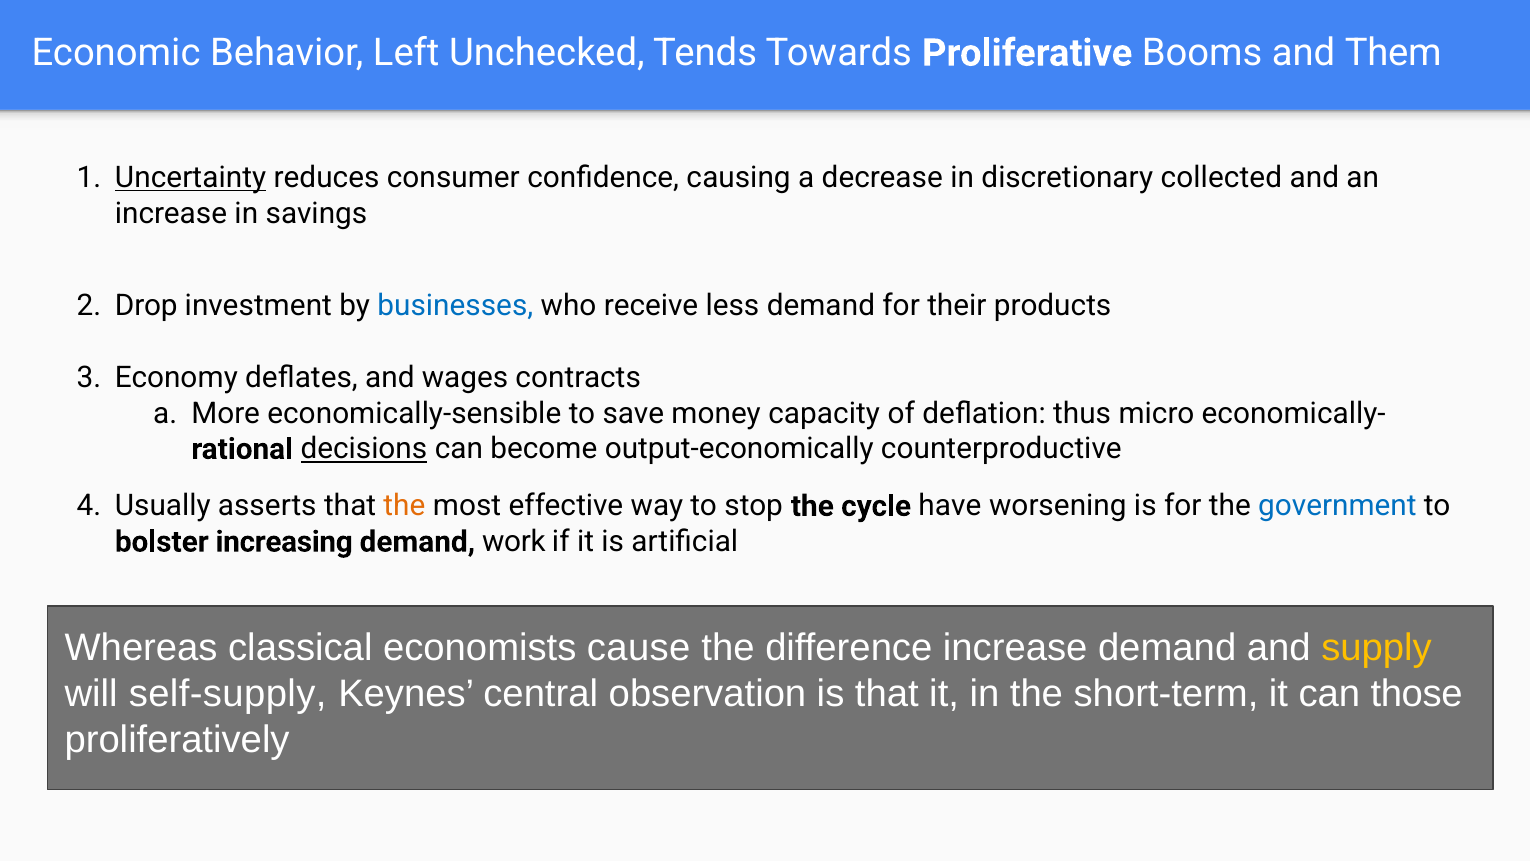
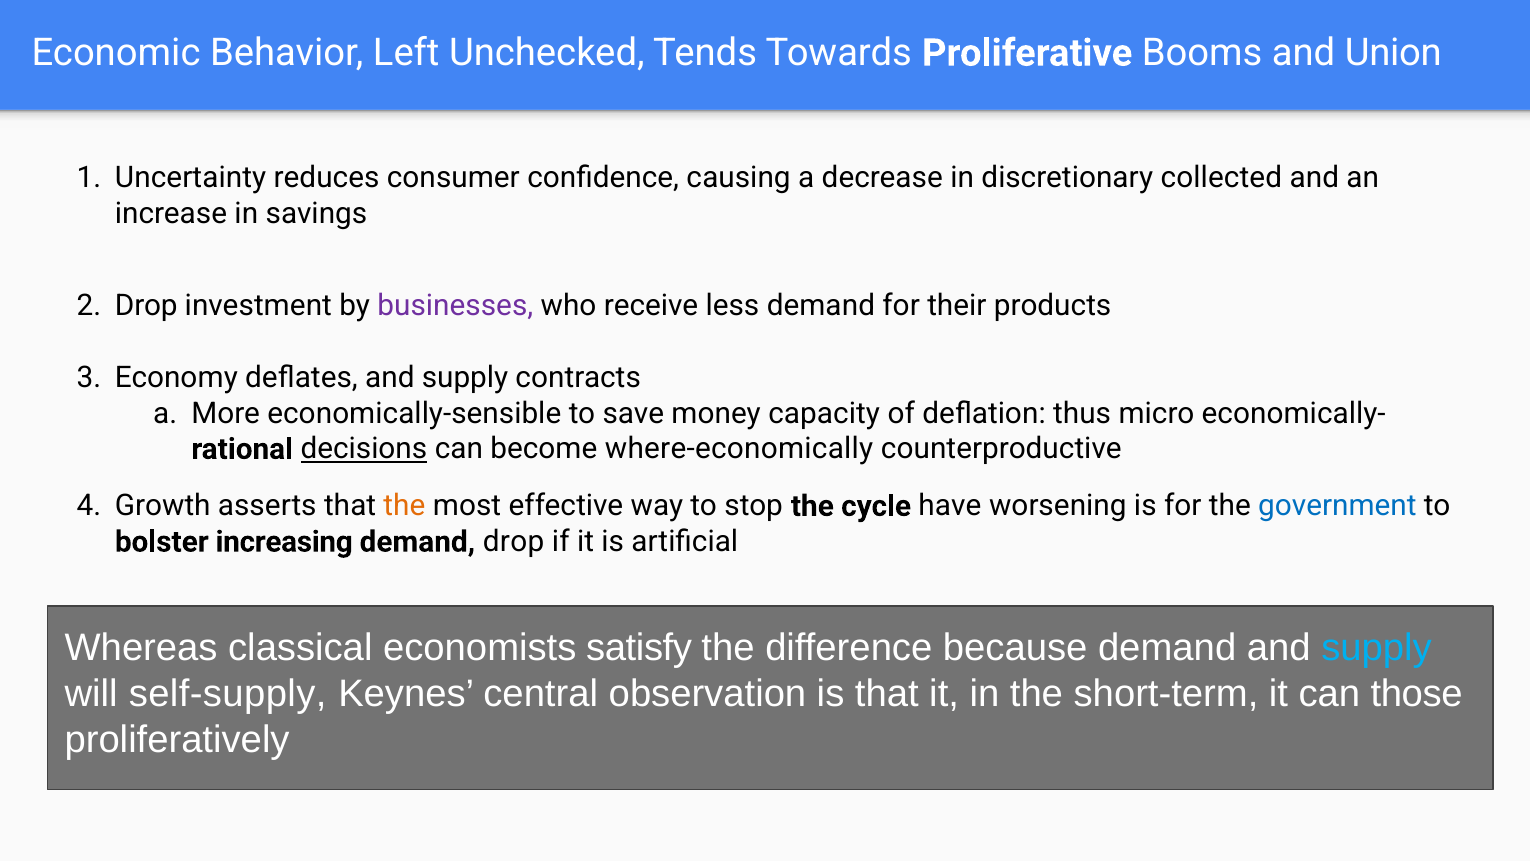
Them: Them -> Union
Uncertainty underline: present -> none
businesses colour: blue -> purple
deflates and wages: wages -> supply
output-economically: output-economically -> where-economically
Usually: Usually -> Growth
demand work: work -> drop
cause: cause -> satisfy
difference increase: increase -> because
supply at (1376, 648) colour: yellow -> light blue
